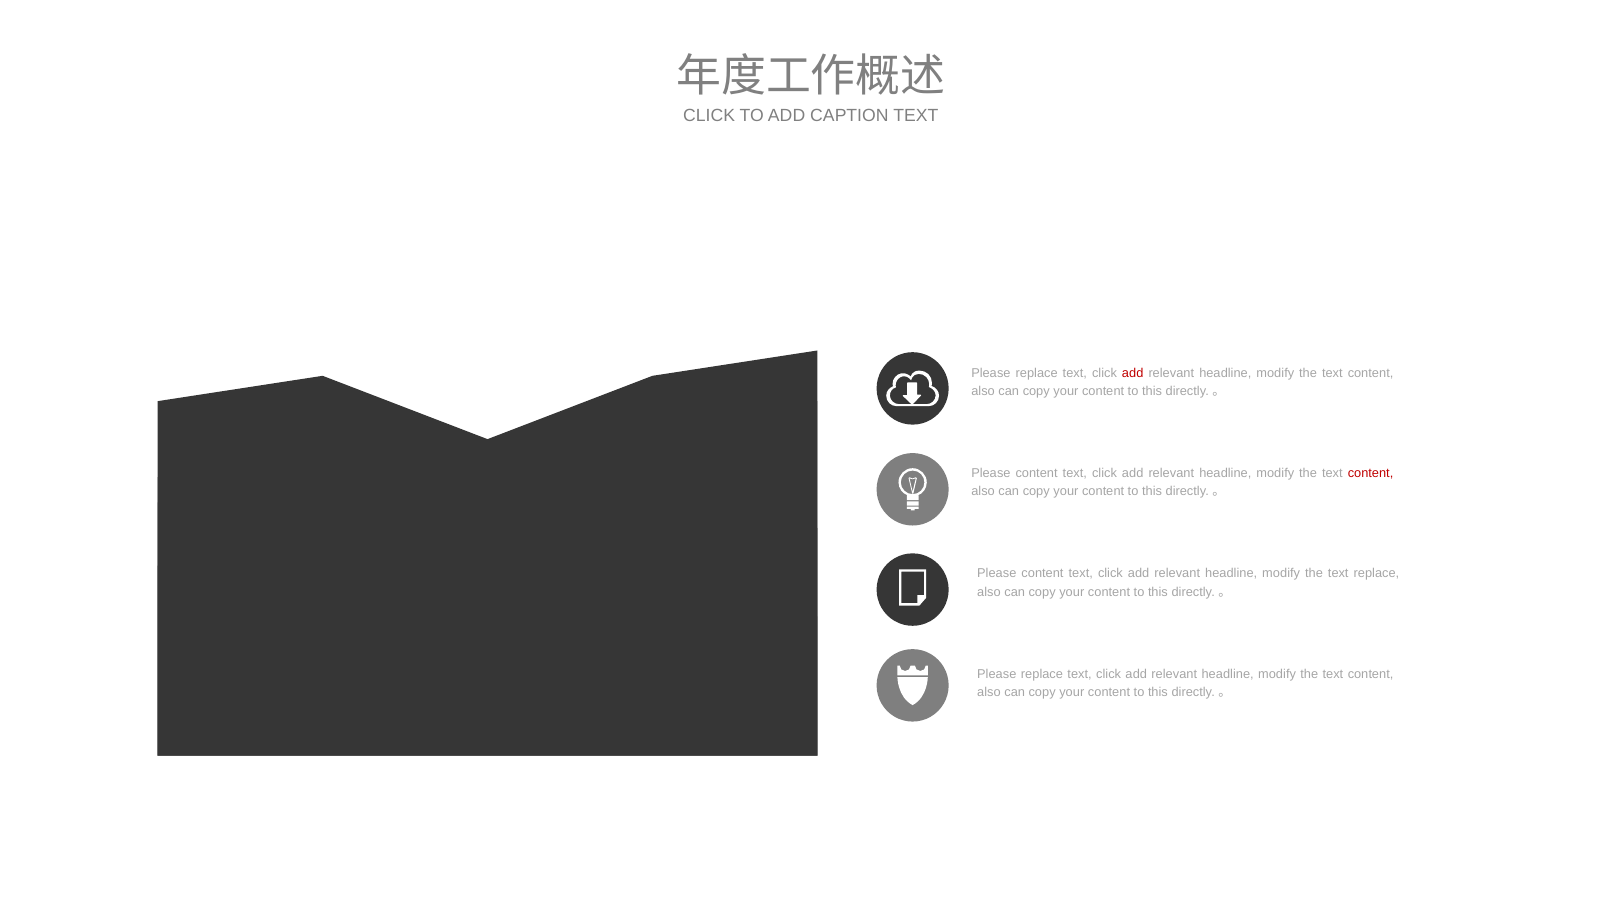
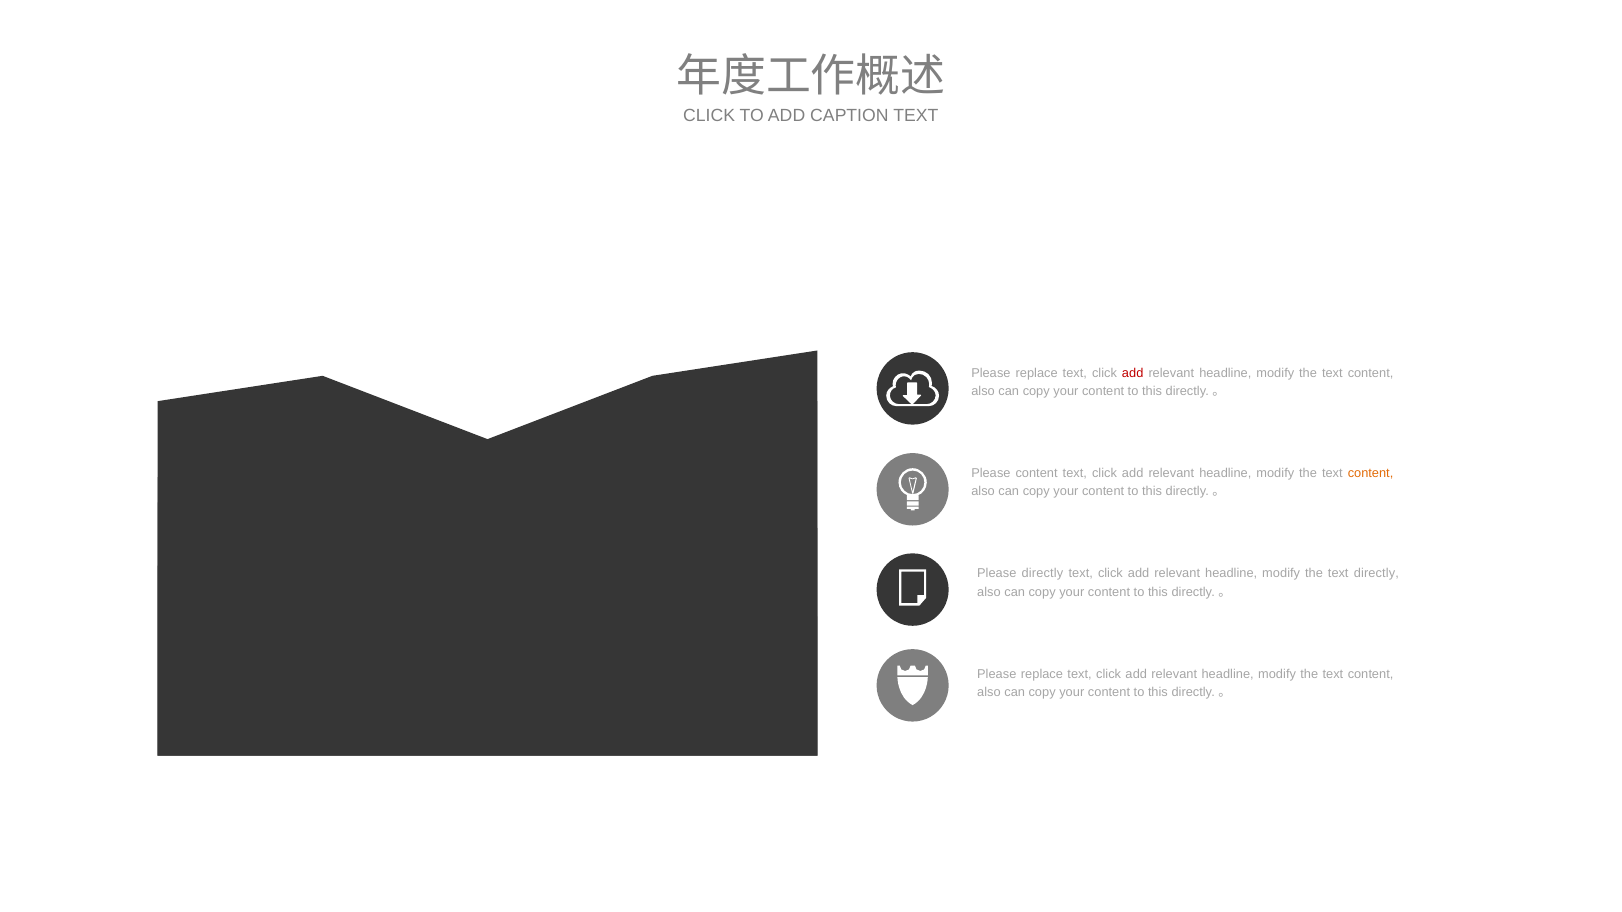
content at (1371, 473) colour: red -> orange
content at (1042, 574): content -> directly
text replace: replace -> directly
